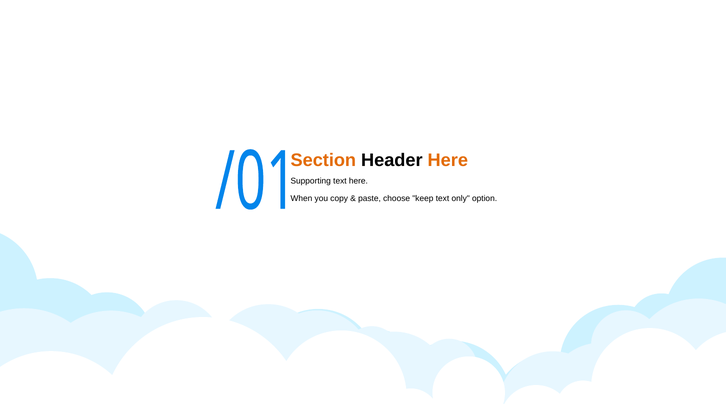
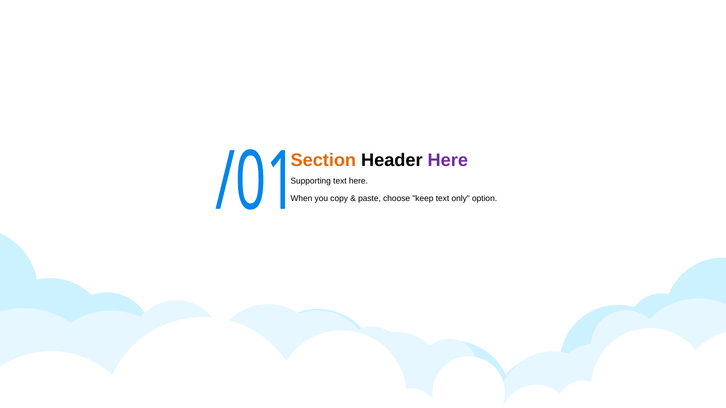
Here at (448, 160) colour: orange -> purple
